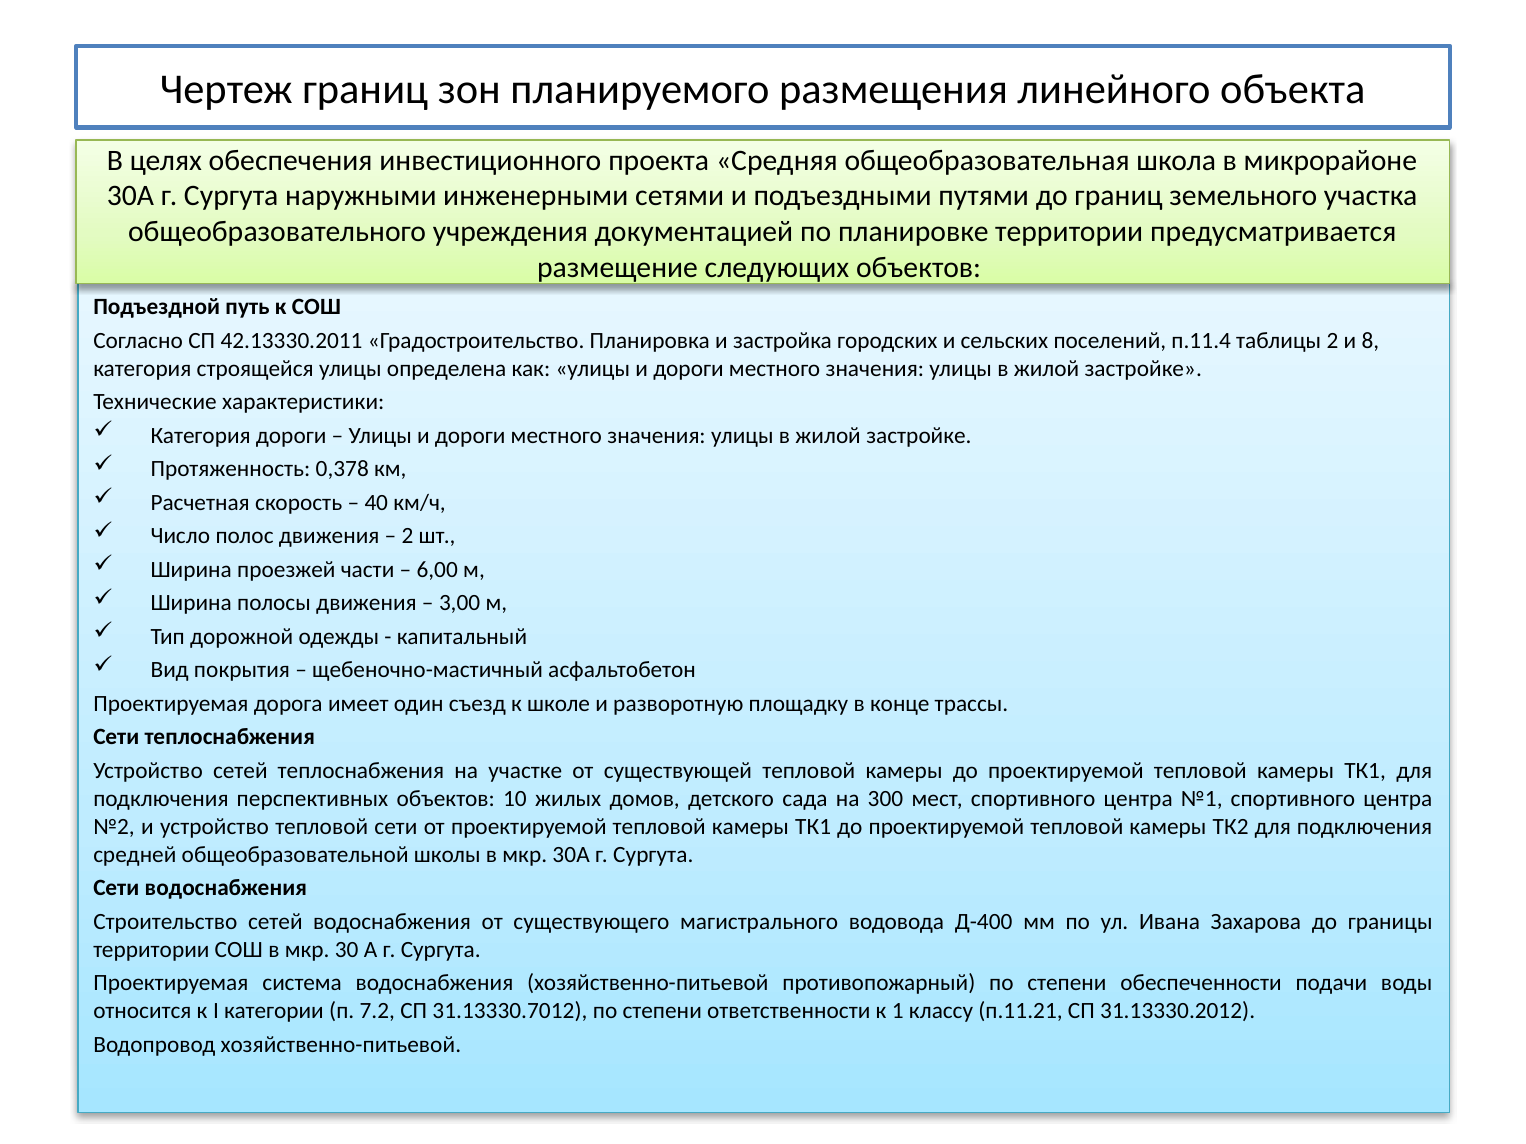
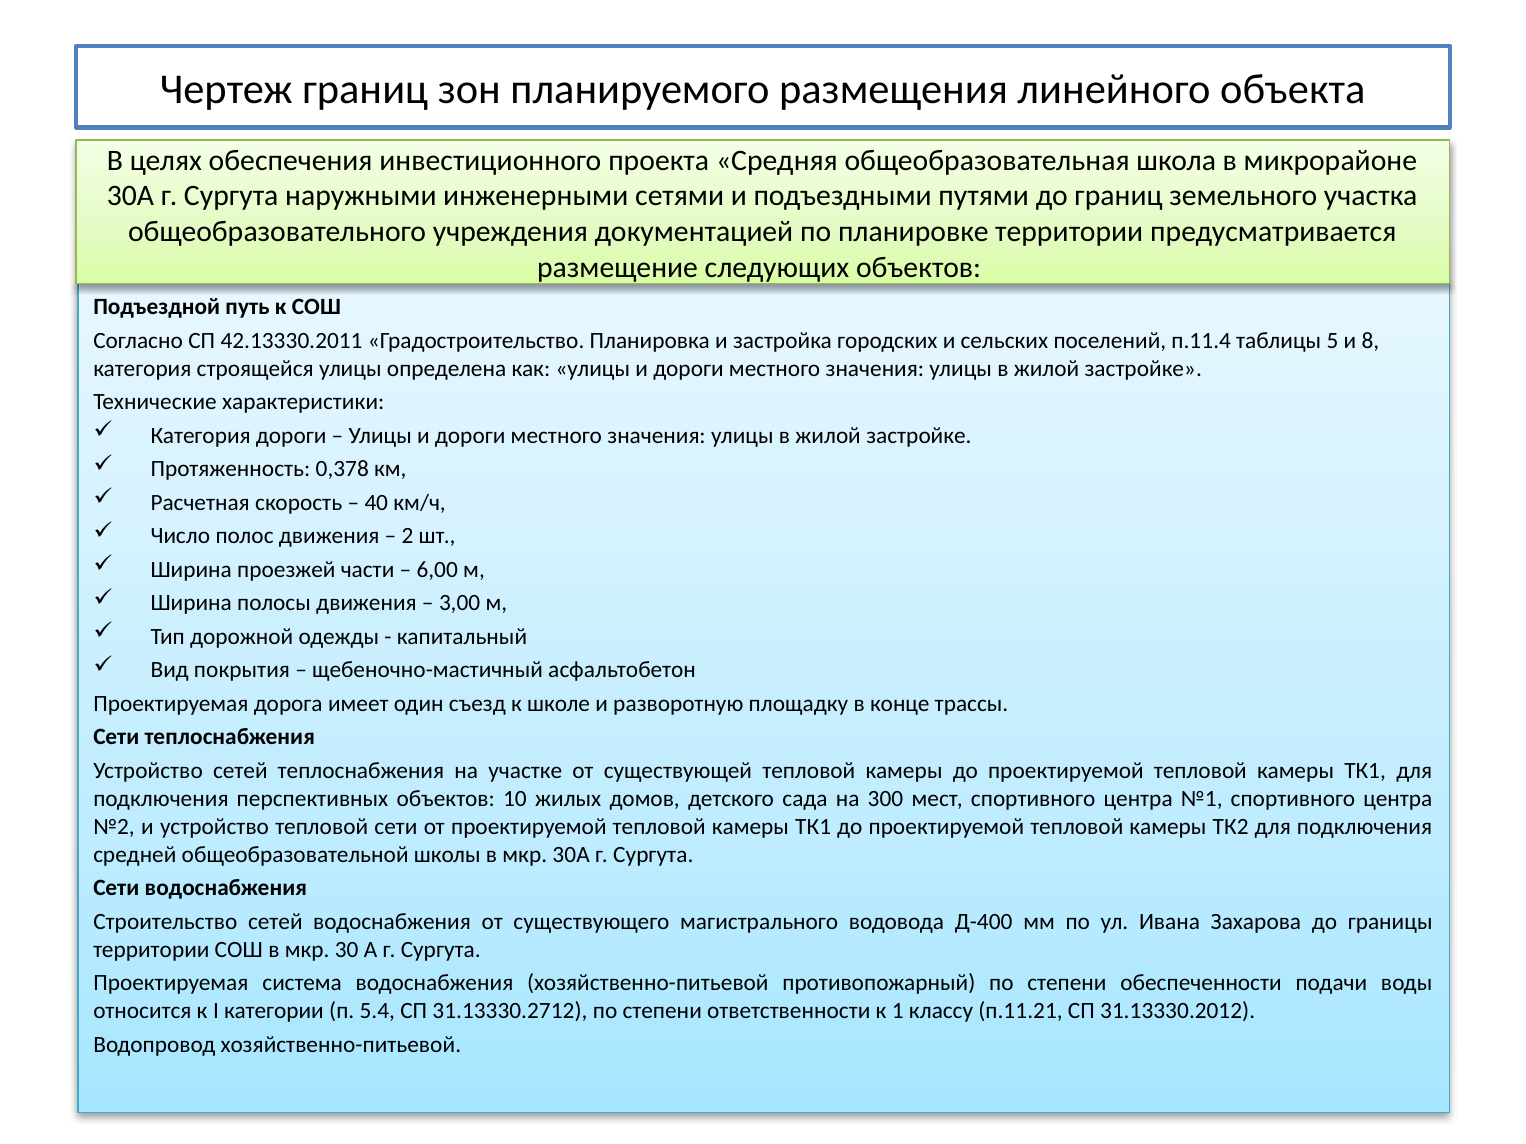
таблицы 2: 2 -> 5
7.2: 7.2 -> 5.4
31.13330.7012: 31.13330.7012 -> 31.13330.2712
